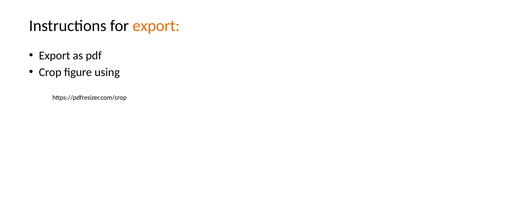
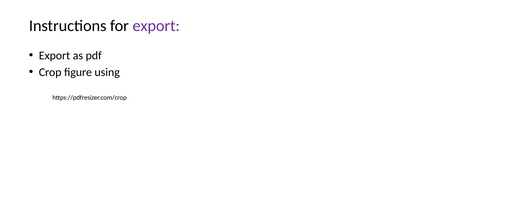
export at (156, 26) colour: orange -> purple
